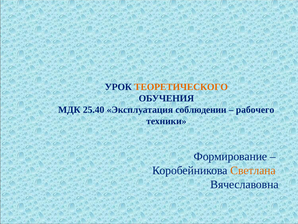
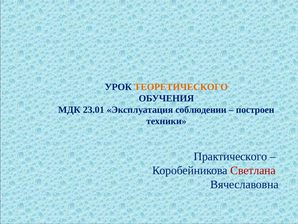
25.40: 25.40 -> 23.01
рабочего: рабочего -> построен
Формирование: Формирование -> Практического
Светлана colour: orange -> red
